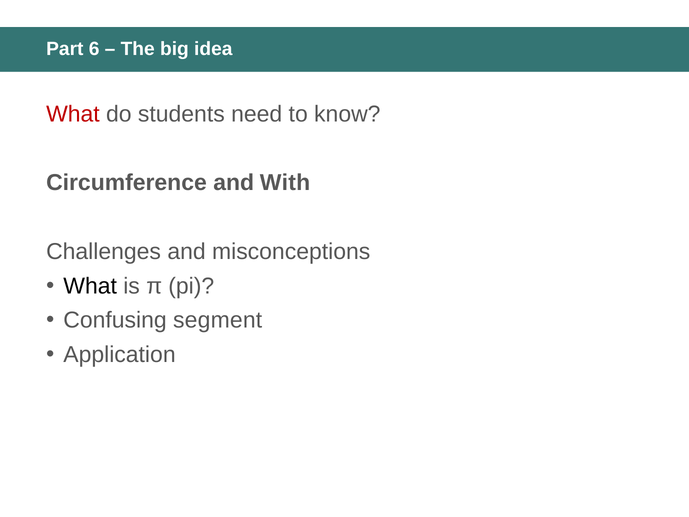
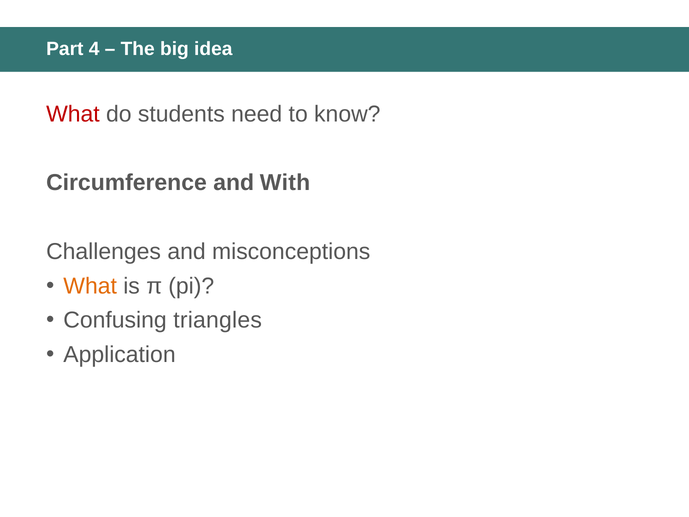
6: 6 -> 4
What at (90, 286) colour: black -> orange
segment: segment -> triangles
